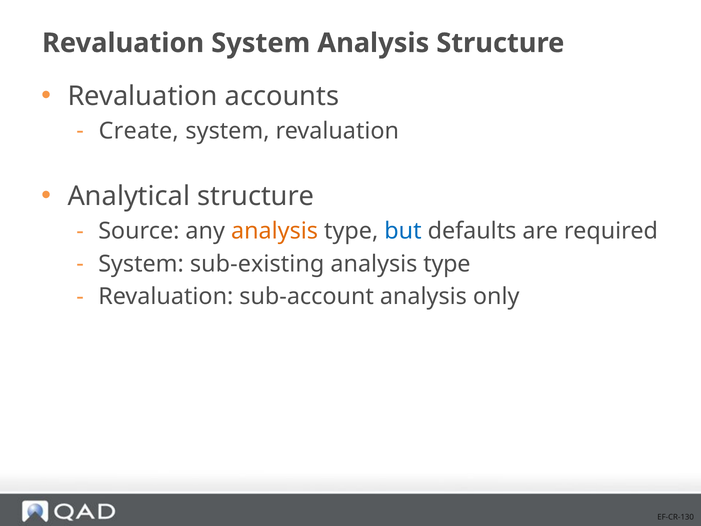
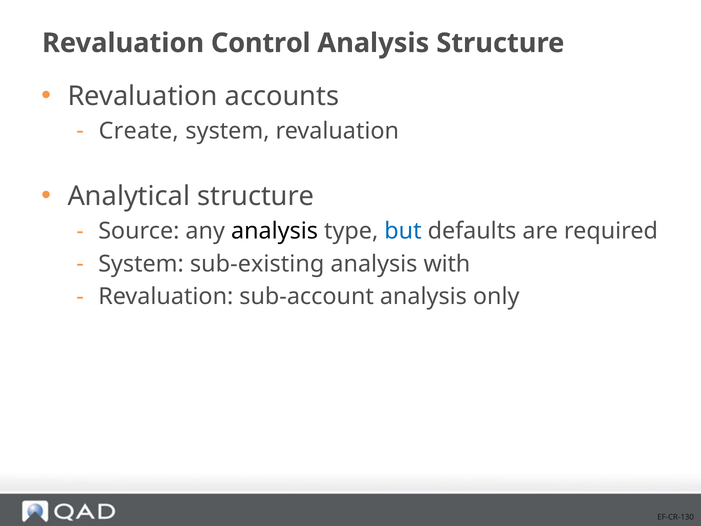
Revaluation System: System -> Control
analysis at (275, 231) colour: orange -> black
type at (447, 264): type -> with
